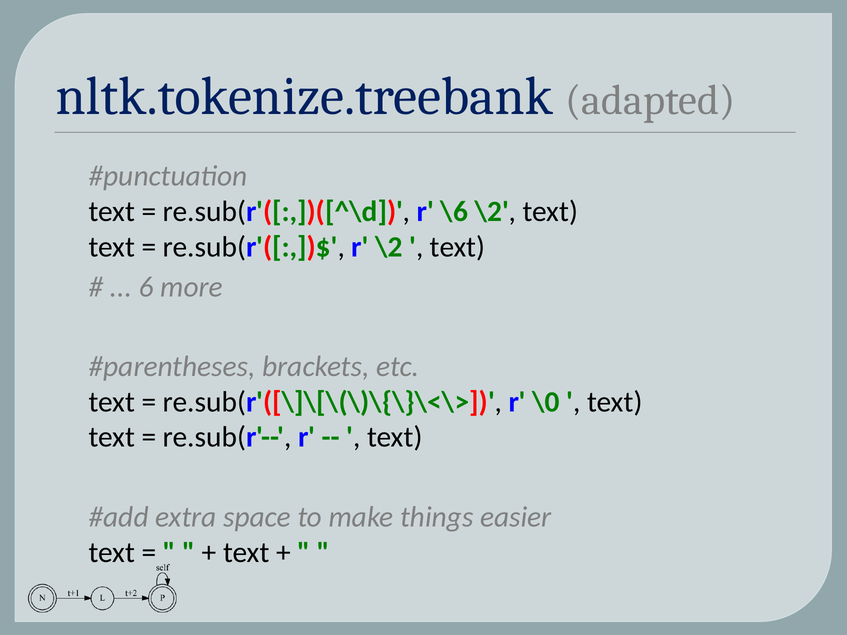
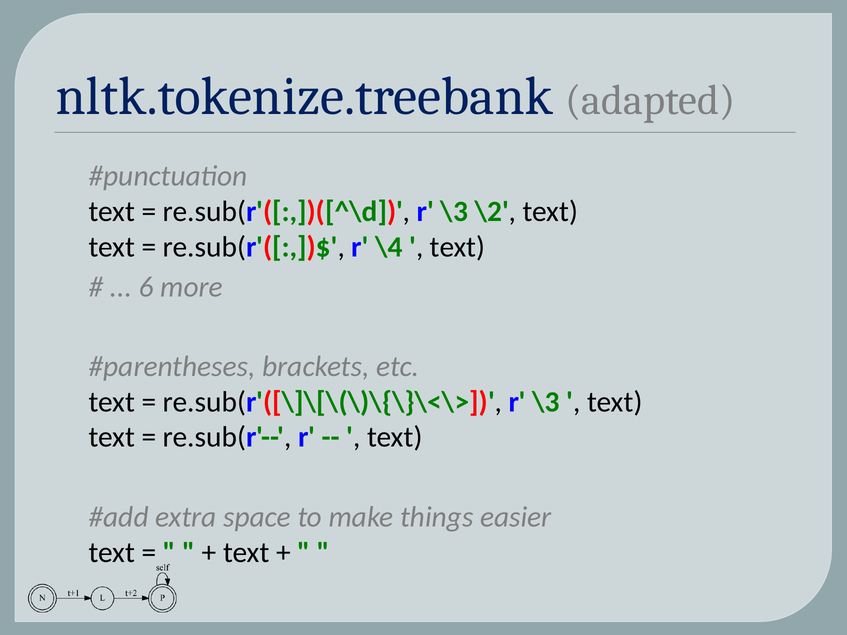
re.sub(r'([:,])([^\d r \6: \6 -> \3
r \2: \2 -> \4
re.sub(r'([\]\[\(\)\{\}\<\> r \0: \0 -> \3
